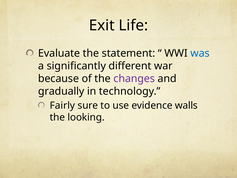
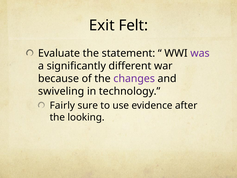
Life: Life -> Felt
was colour: blue -> purple
gradually: gradually -> swiveling
walls: walls -> after
